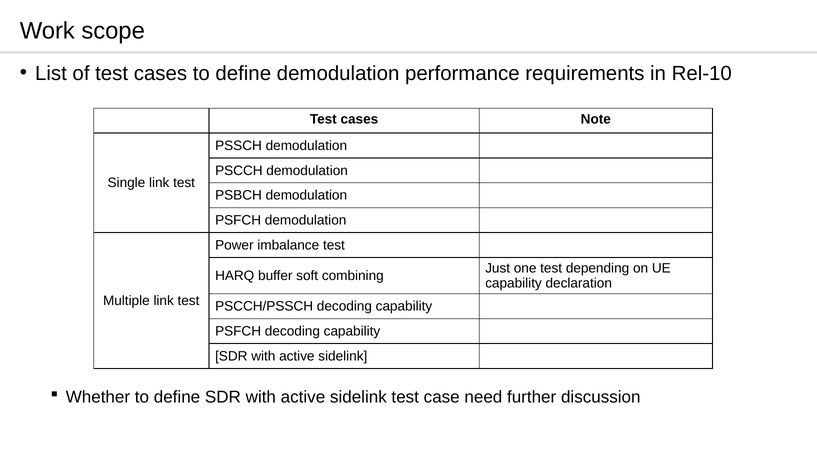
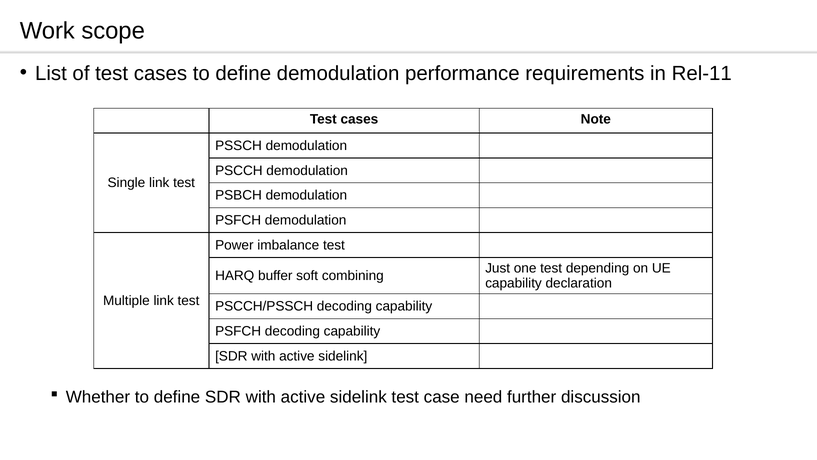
Rel-10: Rel-10 -> Rel-11
